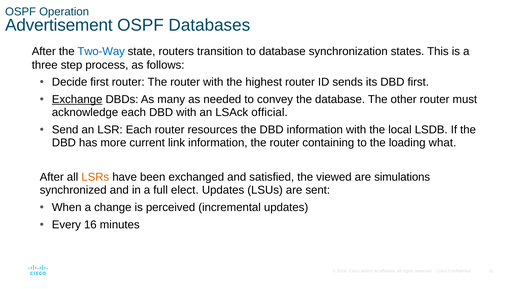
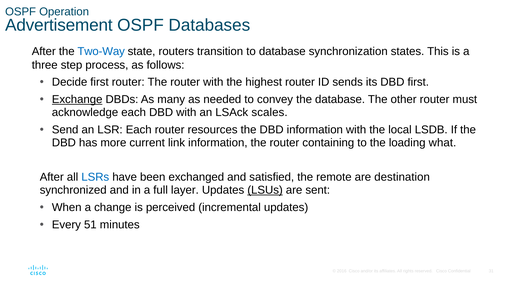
official: official -> scales
LSRs colour: orange -> blue
viewed: viewed -> remote
simulations: simulations -> destination
elect: elect -> layer
LSUs underline: none -> present
16: 16 -> 51
